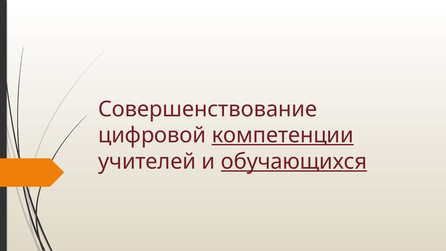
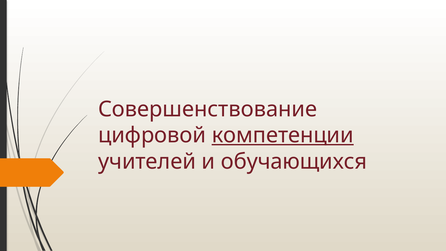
обучающихся underline: present -> none
